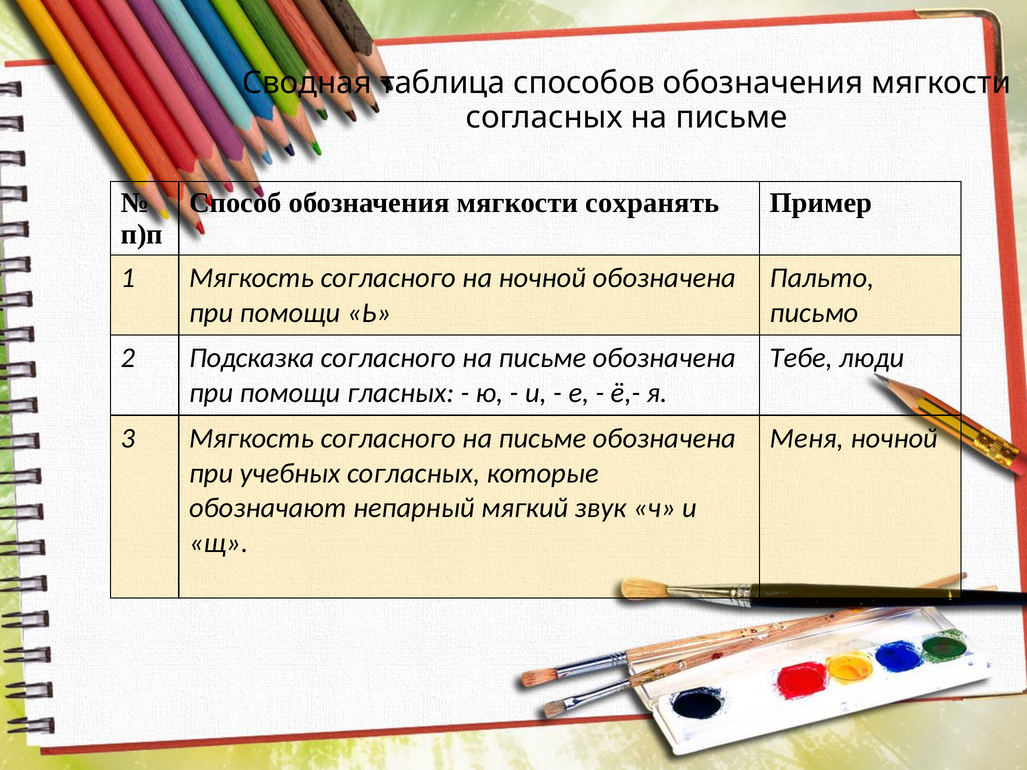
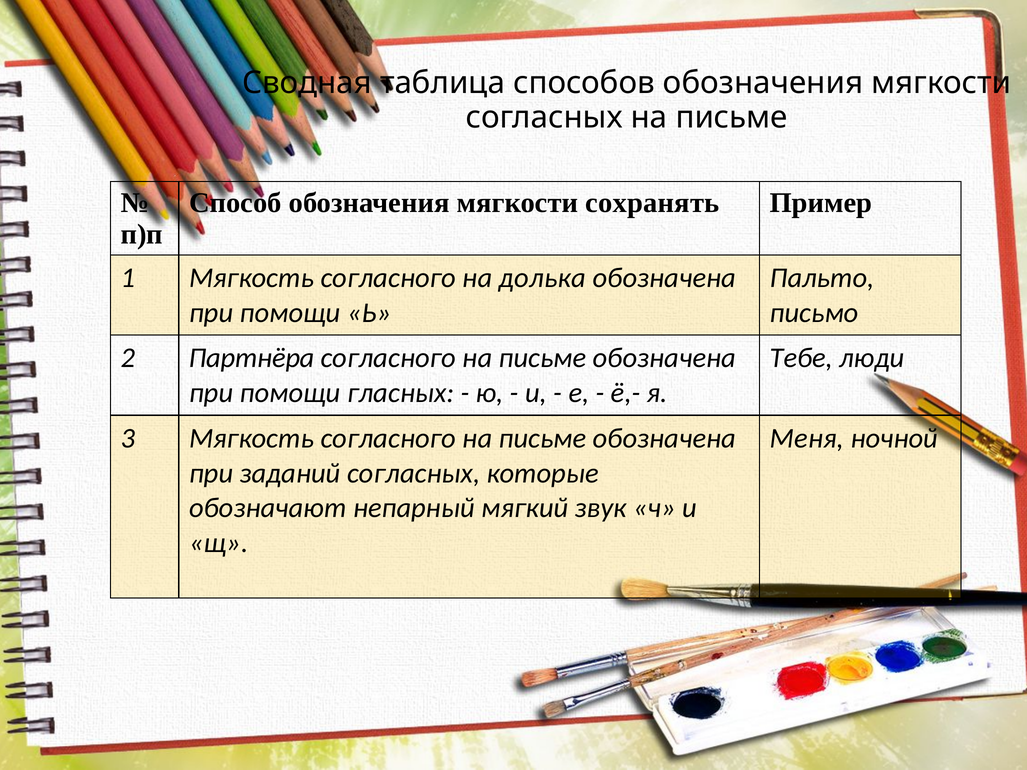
на ночной: ночной -> долька
Подсказка: Подсказка -> Партнёра
учебных: учебных -> заданий
